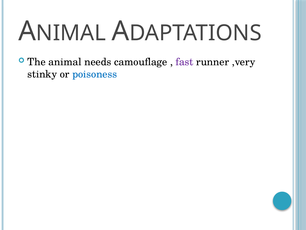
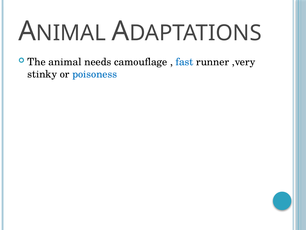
fast colour: purple -> blue
